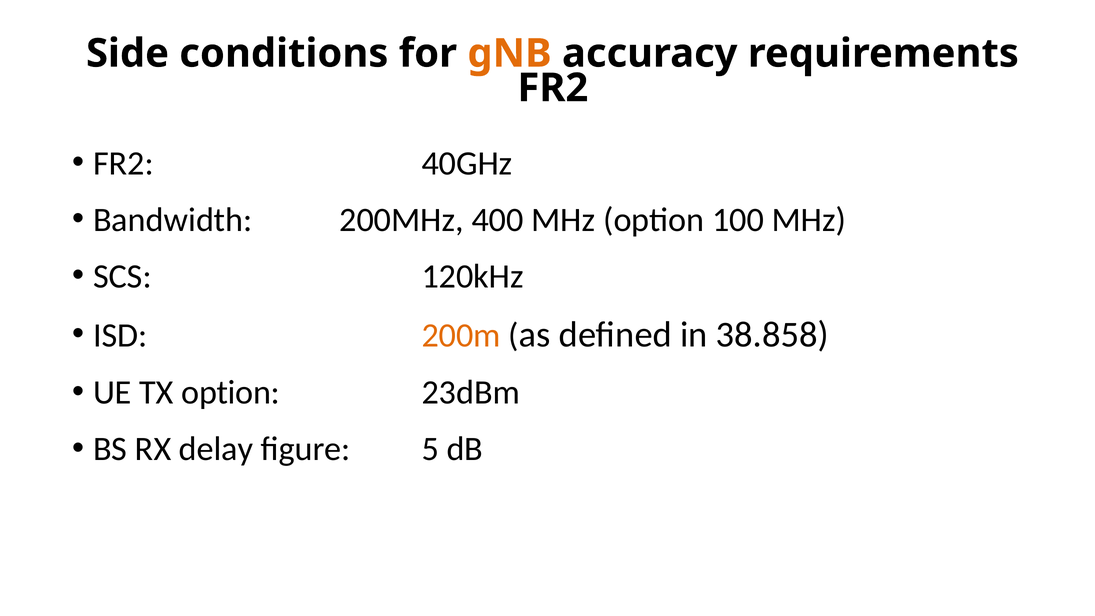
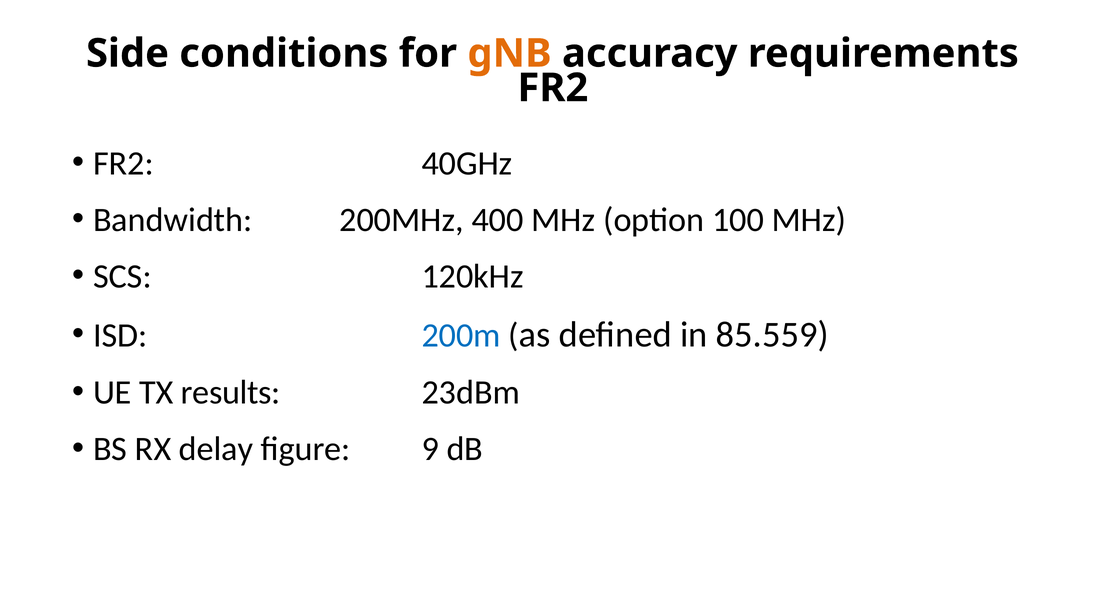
200m colour: orange -> blue
38.858: 38.858 -> 85.559
TX option: option -> results
5: 5 -> 9
